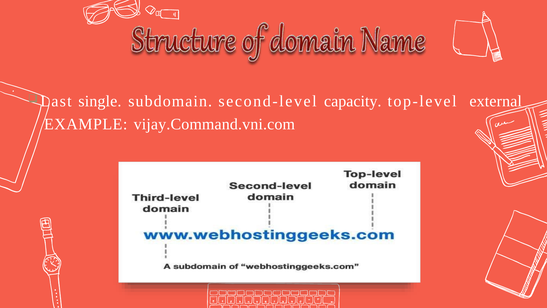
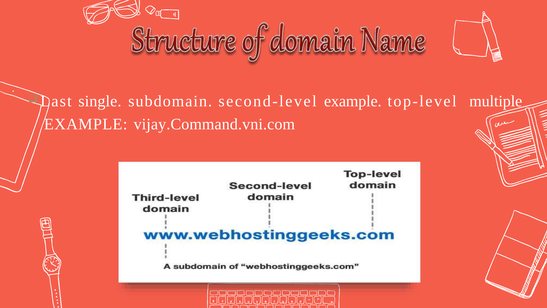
second-level capacity: capacity -> example
external: external -> multiple
